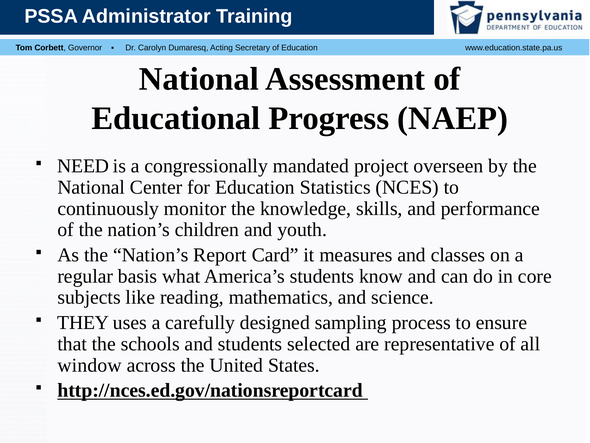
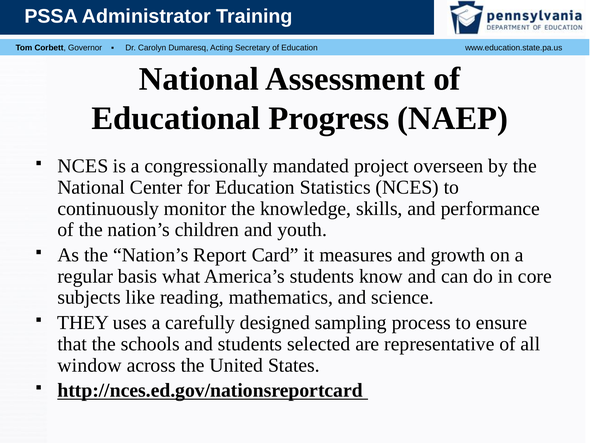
NEED at (83, 166): NEED -> NCES
classes: classes -> growth
